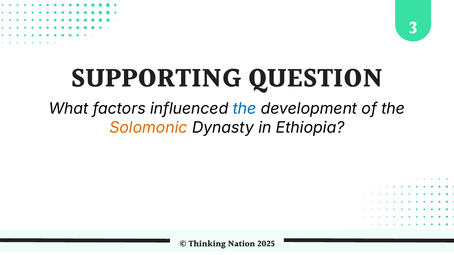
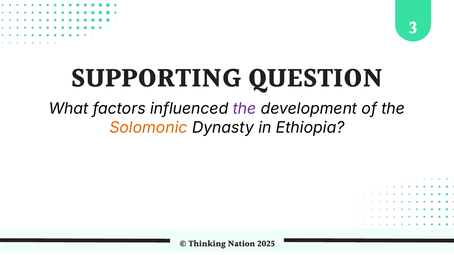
the at (245, 109) colour: blue -> purple
